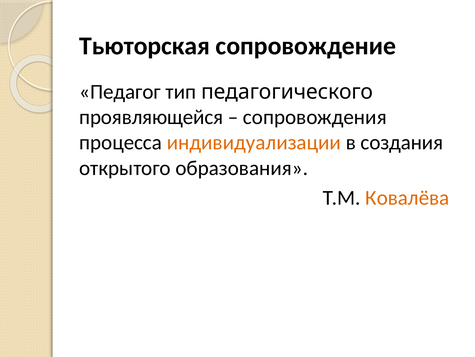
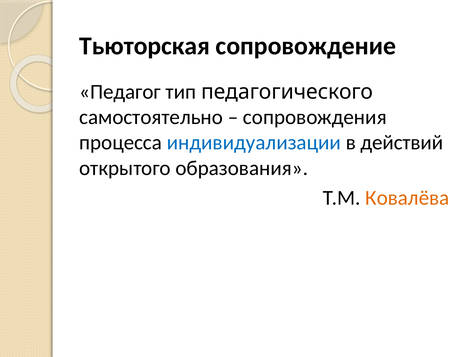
проявляющейся: проявляющейся -> самостоятельно
индивидуализации colour: orange -> blue
создания: создания -> действий
